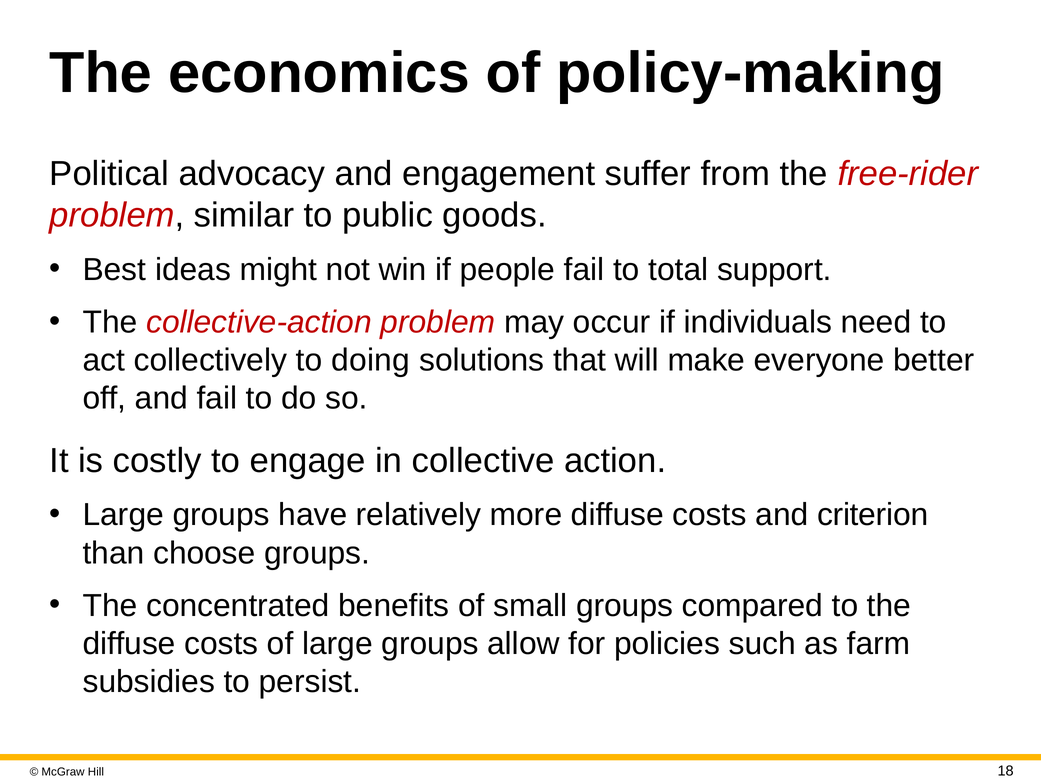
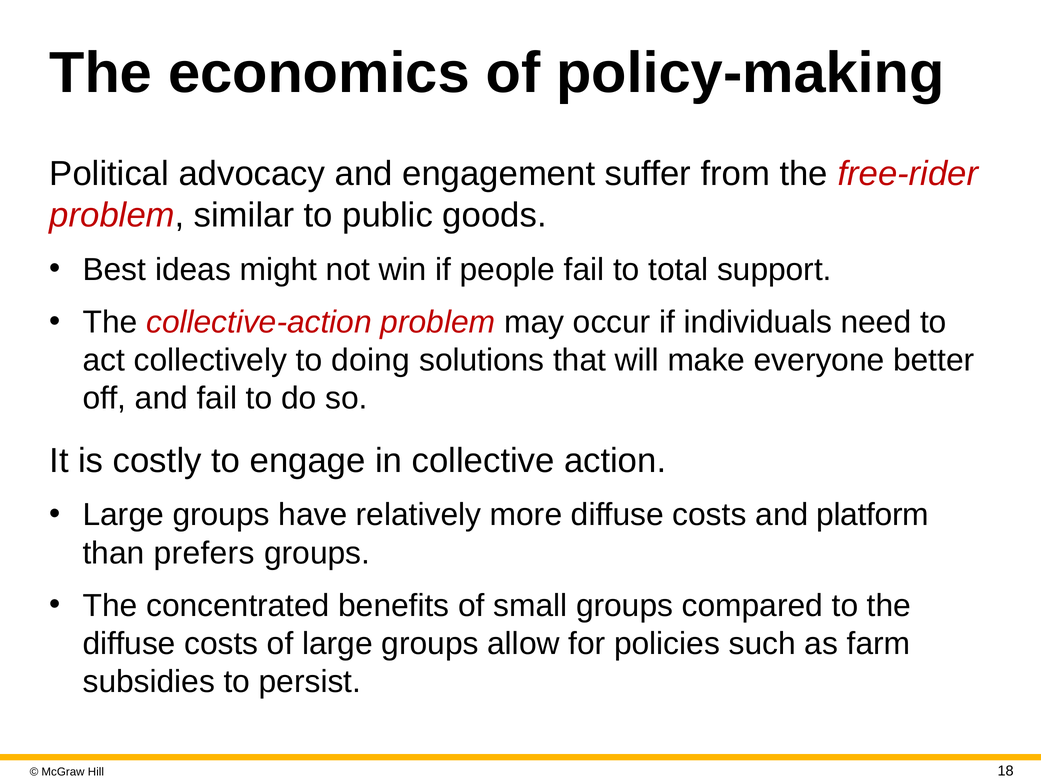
criterion: criterion -> platform
choose: choose -> prefers
